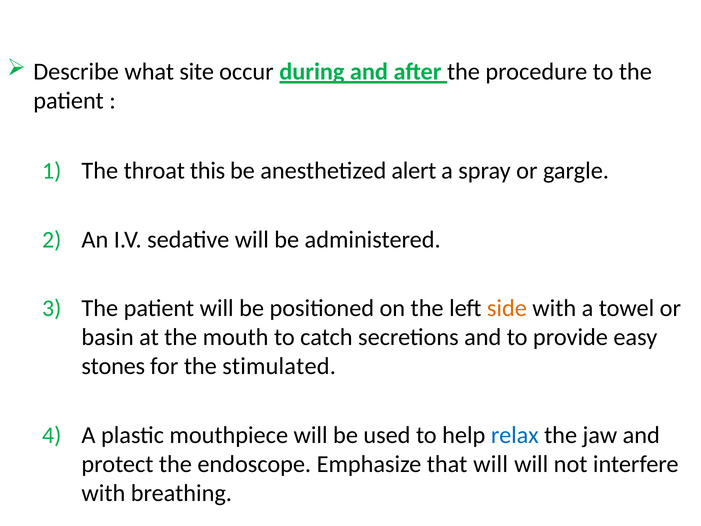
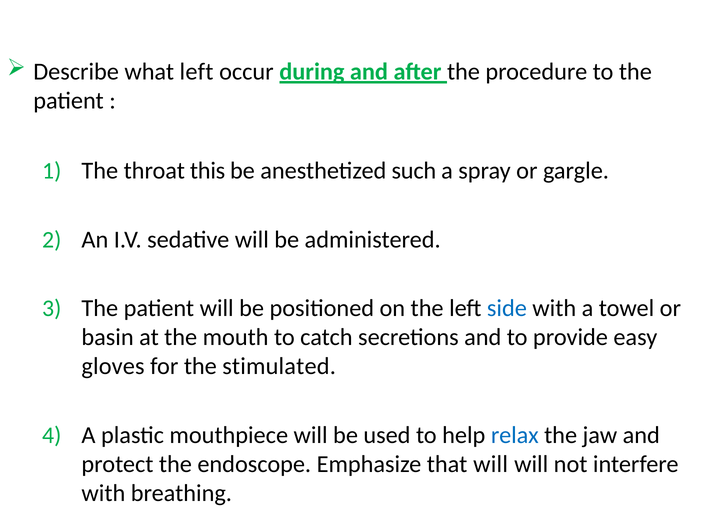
what site: site -> left
alert: alert -> such
side colour: orange -> blue
stones: stones -> gloves
